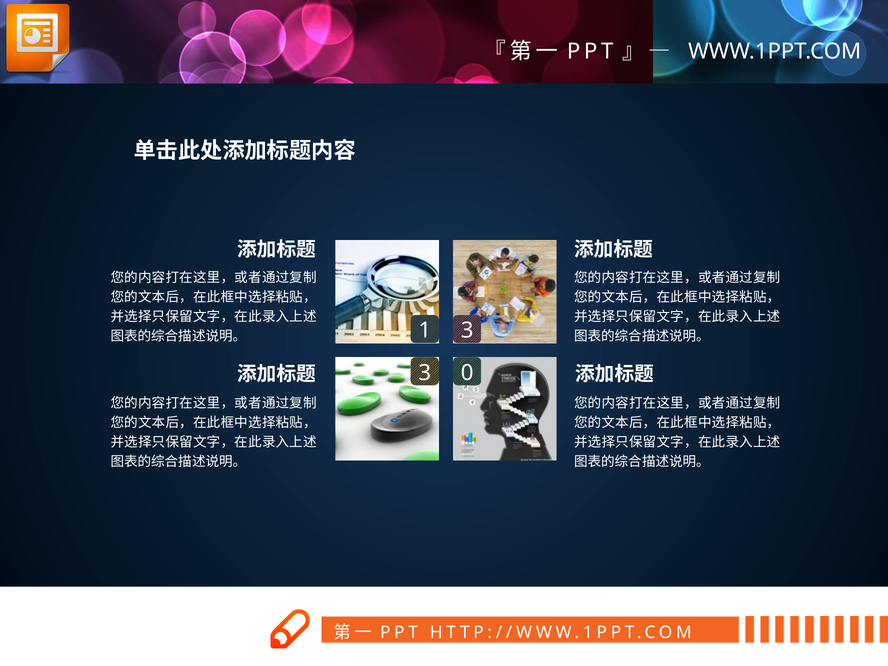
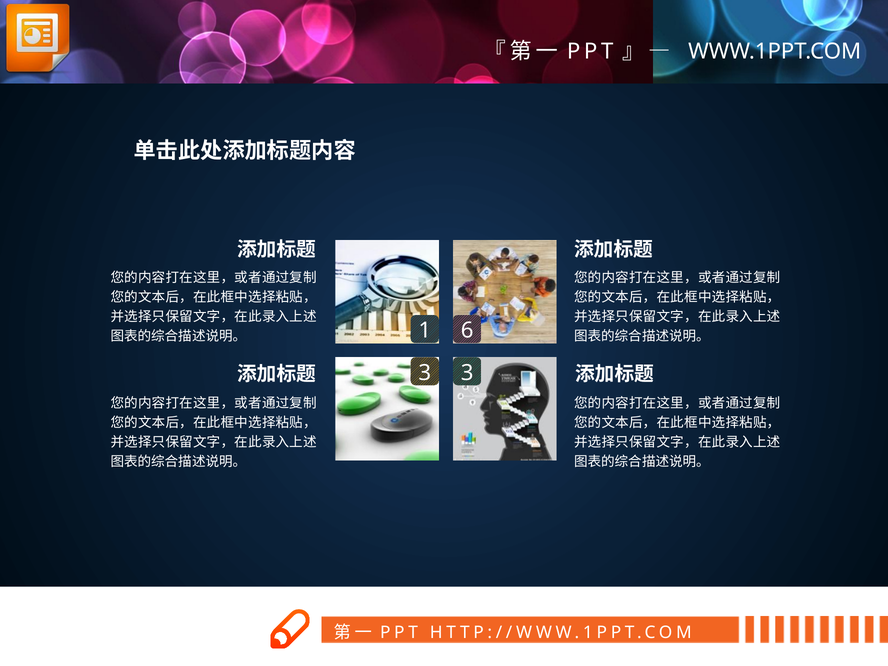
1 3: 3 -> 6
3 0: 0 -> 3
